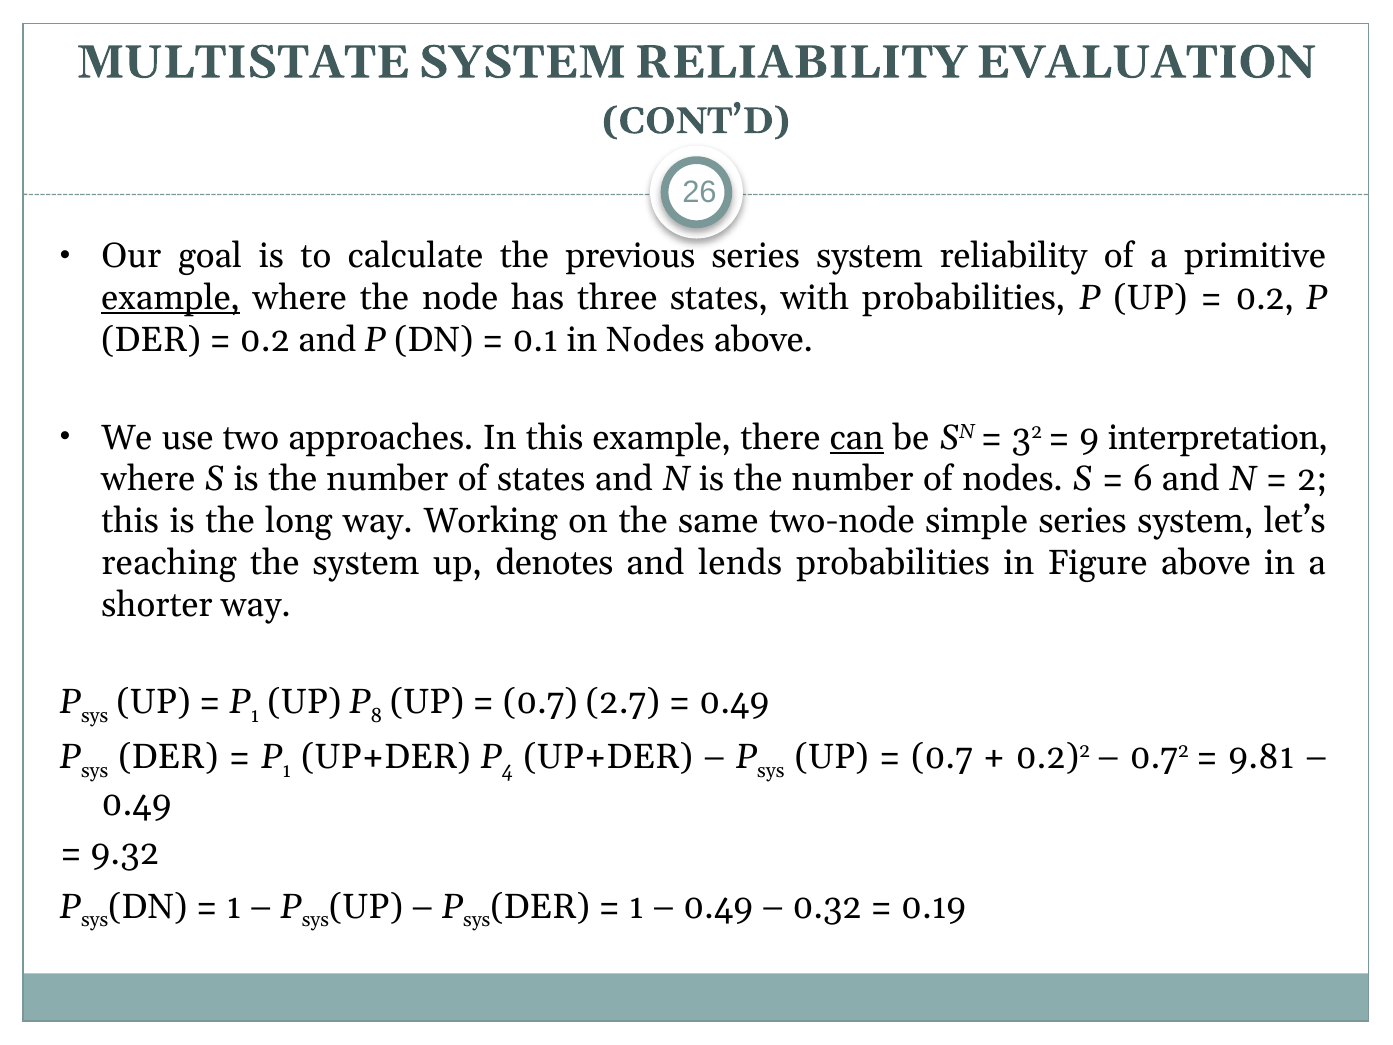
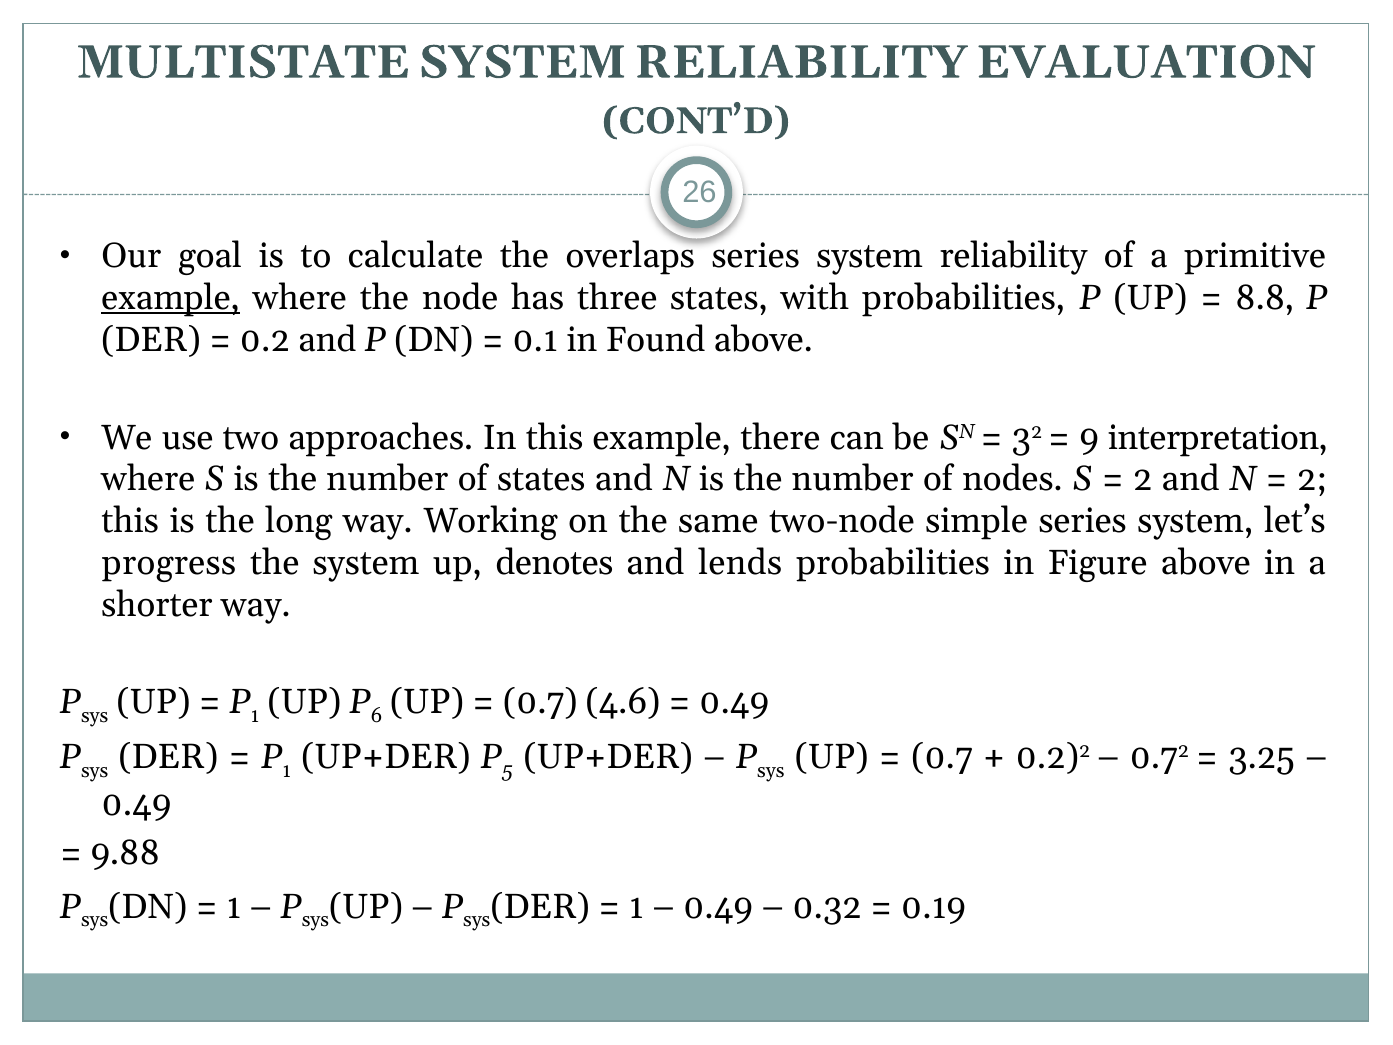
previous: previous -> overlaps
0.2 at (1265, 298): 0.2 -> 8.8
in Nodes: Nodes -> Found
can underline: present -> none
6 at (1143, 479): 6 -> 2
reaching: reaching -> progress
8: 8 -> 6
2.7: 2.7 -> 4.6
4: 4 -> 5
9.81: 9.81 -> 3.25
9.32: 9.32 -> 9.88
